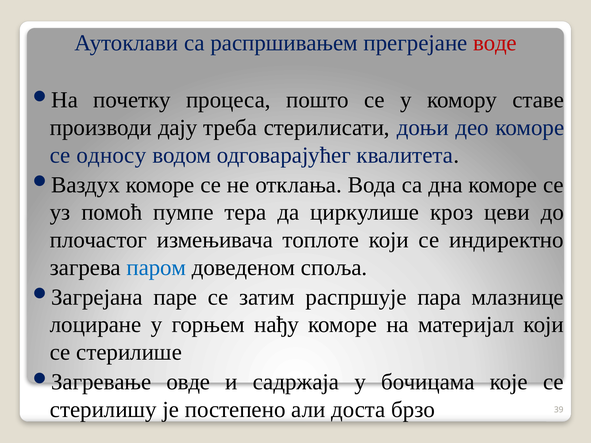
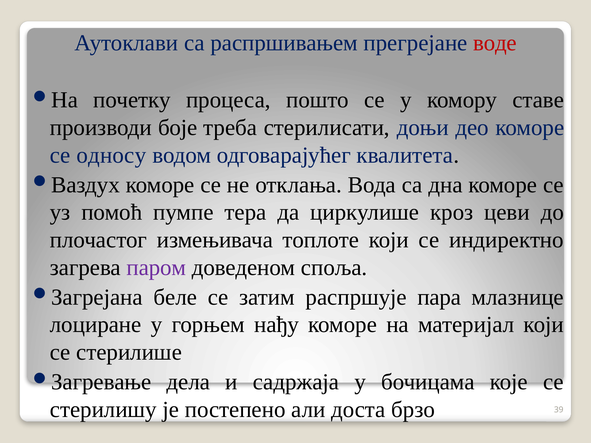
дају: дају -> боје
паром colour: blue -> purple
паре: паре -> беле
овде: овде -> дела
